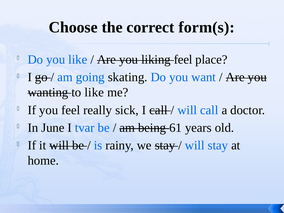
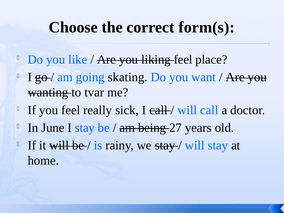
to like: like -> tvar
I tvar: tvar -> stay
61: 61 -> 27
